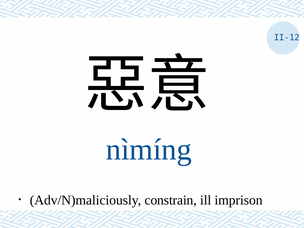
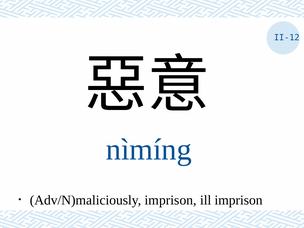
constrain at (171, 200): constrain -> imprison
